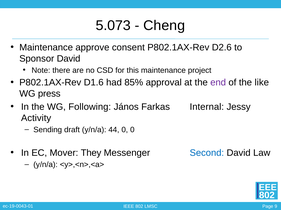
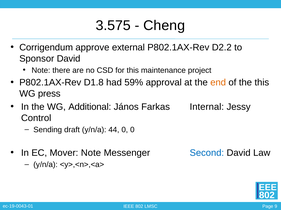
5.073: 5.073 -> 3.575
Maintenance at (46, 47): Maintenance -> Corrigendum
consent: consent -> external
D2.6: D2.6 -> D2.2
D1.6: D1.6 -> D1.8
85%: 85% -> 59%
end colour: purple -> orange
the like: like -> this
Following: Following -> Additional
Activity: Activity -> Control
Mover They: They -> Note
